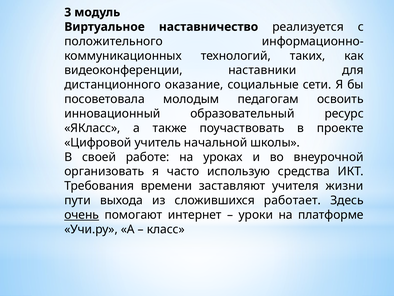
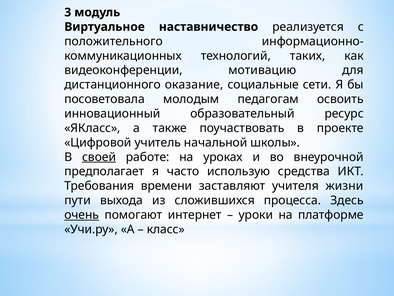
наставники: наставники -> мотивацию
своей underline: none -> present
организовать: организовать -> предполагает
работает: работает -> процесса
